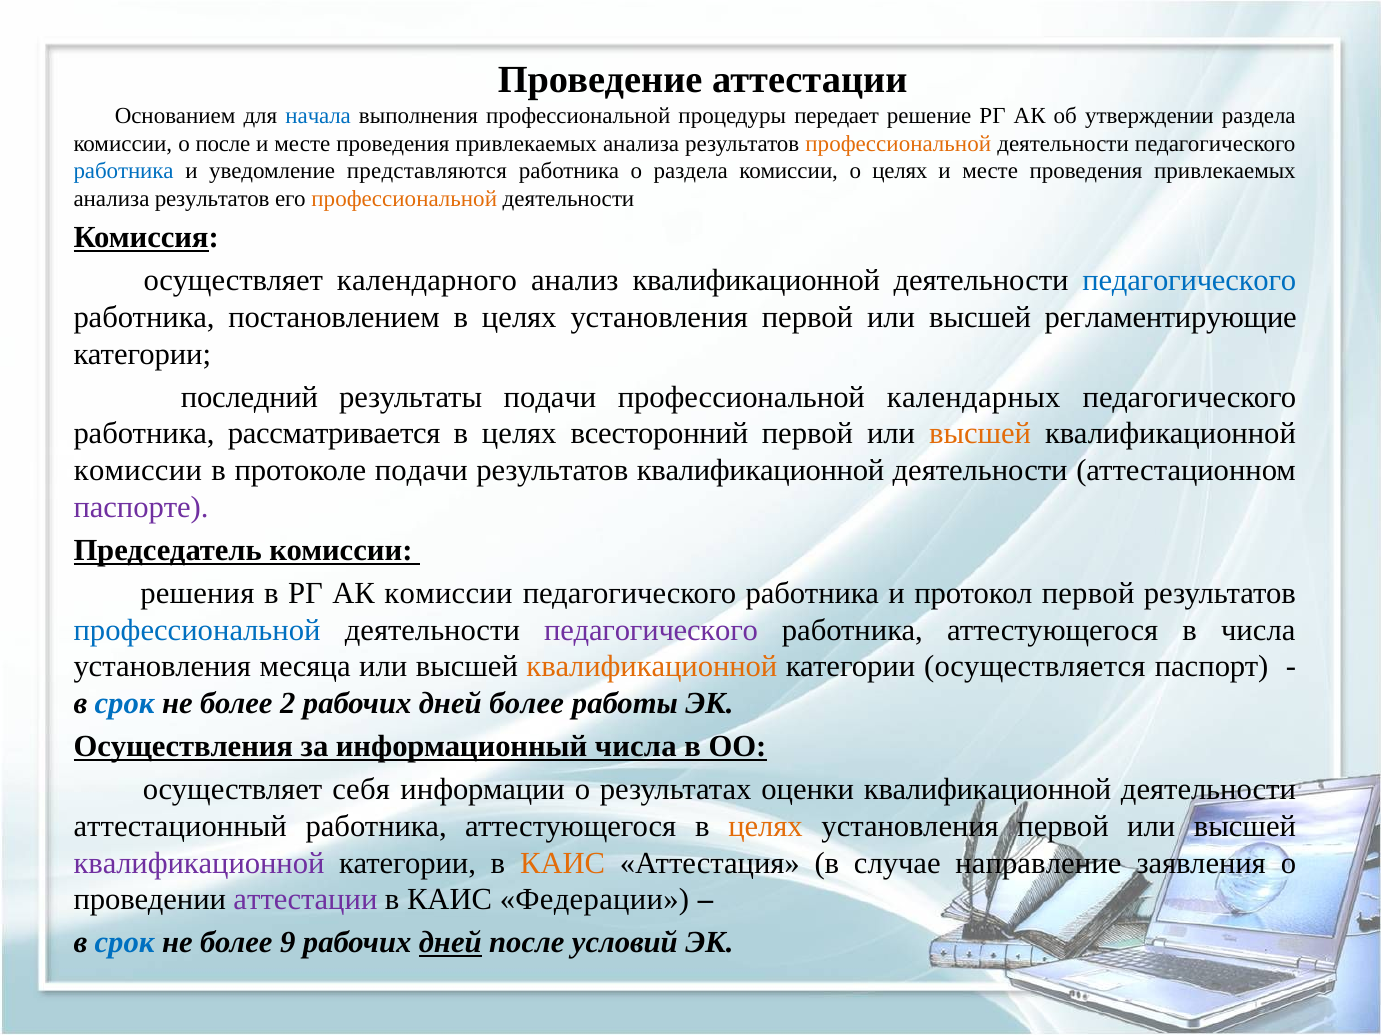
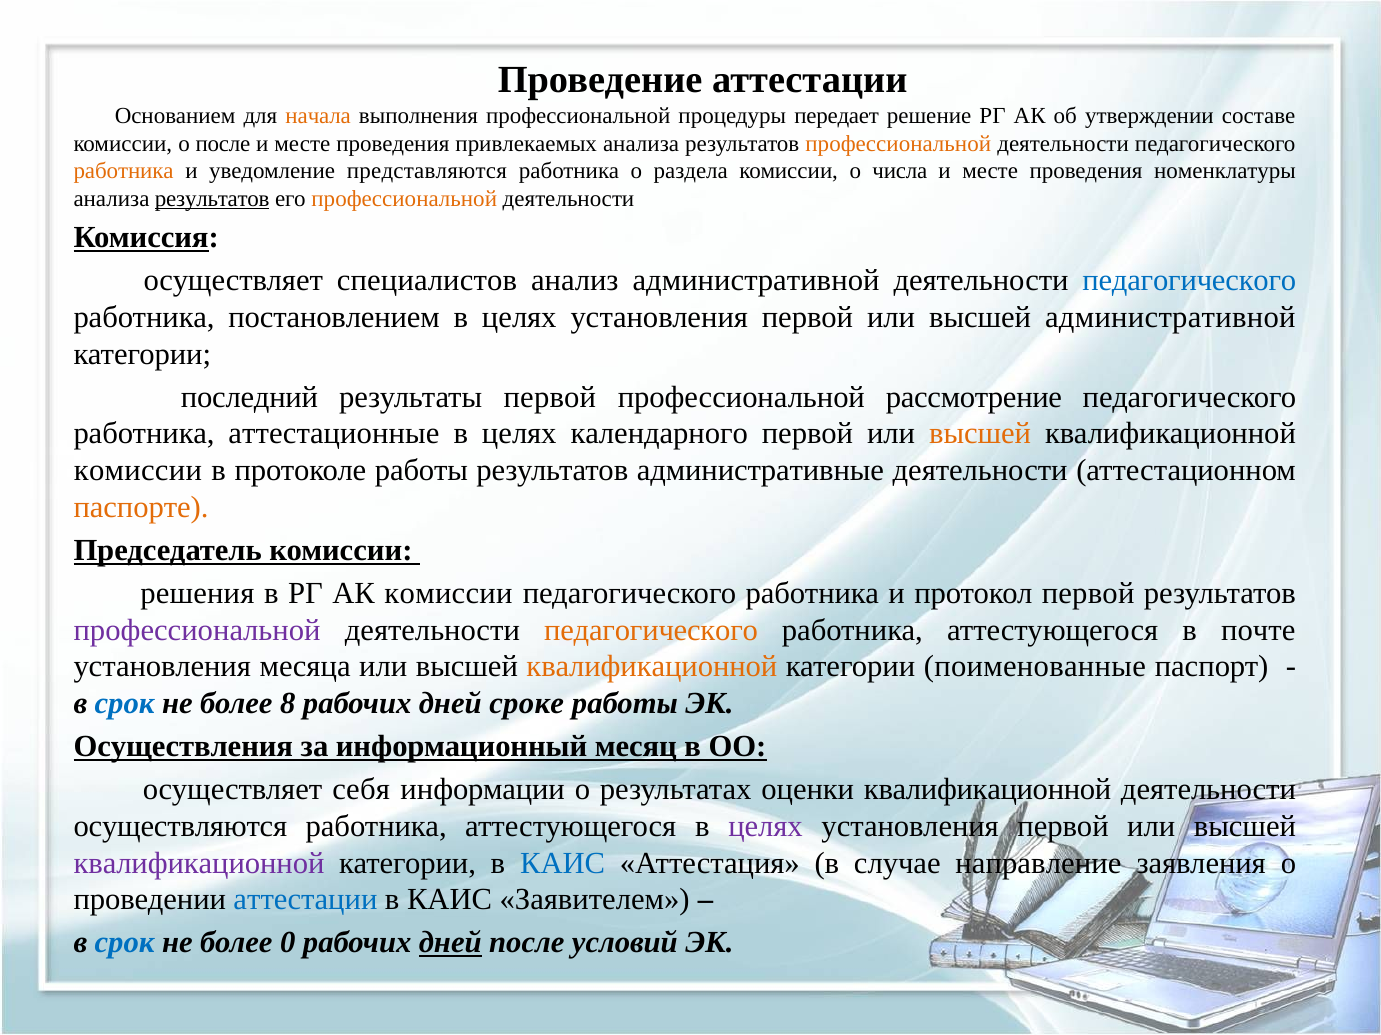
начала colour: blue -> orange
утверждении раздела: раздела -> составе
работника at (124, 171) colour: blue -> orange
о целях: целях -> числа
привлекаемых at (1225, 171): привлекаемых -> номенклатуры
результатов at (212, 199) underline: none -> present
календарного: календарного -> специалистов
анализ квалификационной: квалификационной -> административной
высшей регламентирующие: регламентирующие -> административной
результаты подачи: подачи -> первой
календарных: календарных -> рассмотрение
рассматривается: рассматривается -> аттестационные
всесторонний: всесторонний -> календарного
протоколе подачи: подачи -> работы
результатов квалификационной: квалификационной -> административные
паспорте colour: purple -> orange
профессиональной at (197, 630) colour: blue -> purple
педагогического at (651, 630) colour: purple -> orange
в числа: числа -> почте
осуществляется: осуществляется -> поименованные
2: 2 -> 8
дней более: более -> сроке
информационный числа: числа -> месяц
аттестационный: аттестационный -> осуществляются
целях at (766, 827) colour: orange -> purple
КАИС at (563, 864) colour: orange -> blue
аттестации at (305, 900) colour: purple -> blue
Федерации: Федерации -> Заявителем
9: 9 -> 0
